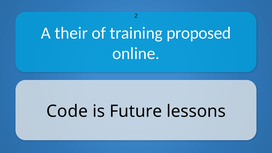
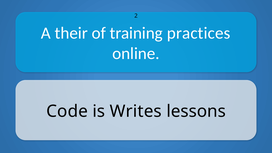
proposed: proposed -> practices
Future: Future -> Writes
